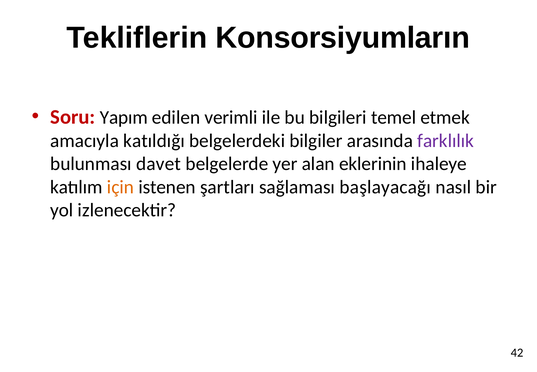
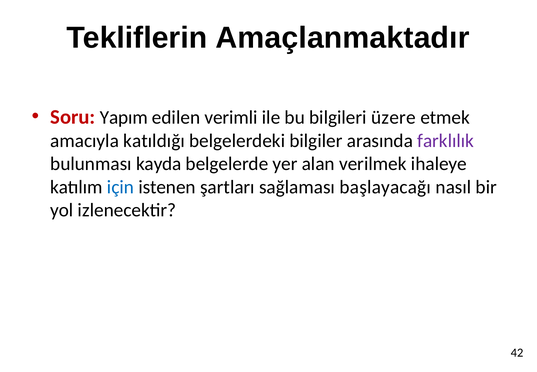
Konsorsiyumların: Konsorsiyumların -> Amaçlanmaktadır
temel: temel -> üzere
davet: davet -> kayda
eklerinin: eklerinin -> verilmek
için colour: orange -> blue
